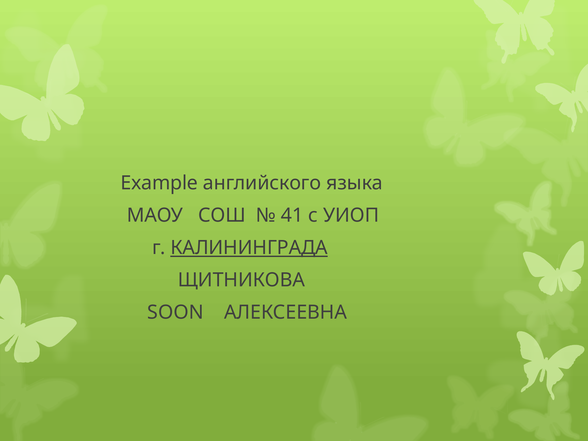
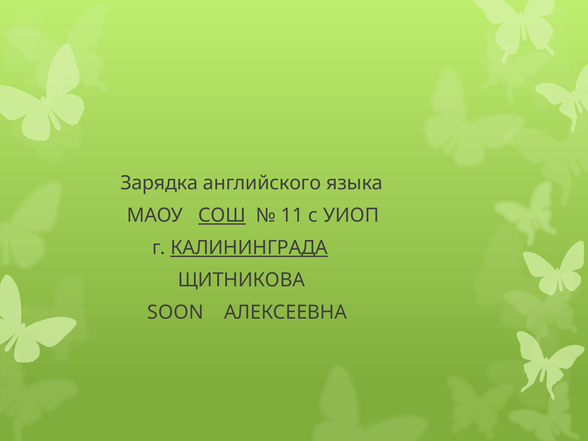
Example: Example -> Зарядка
СОШ underline: none -> present
41: 41 -> 11
